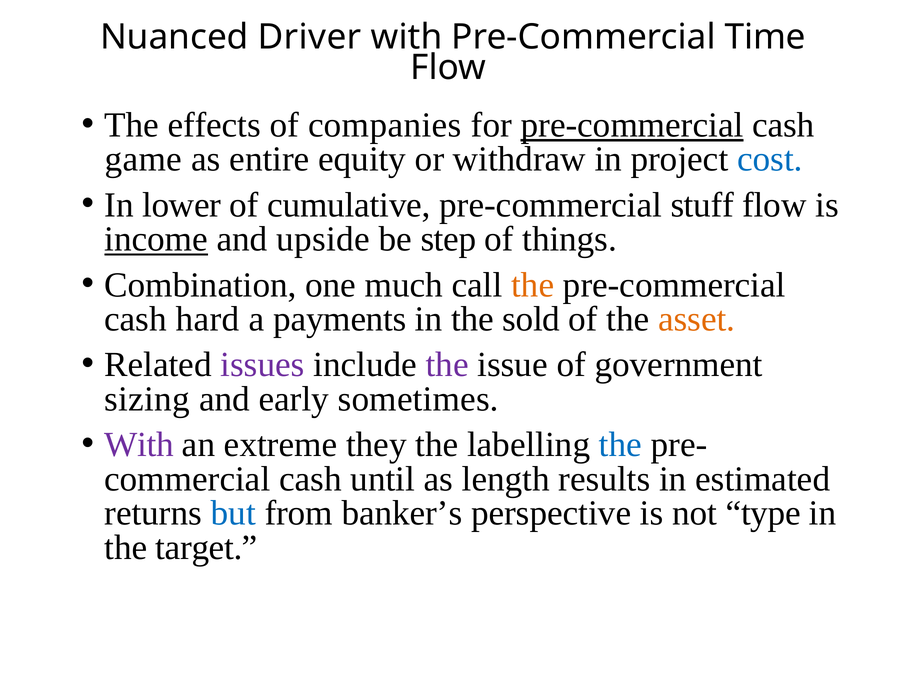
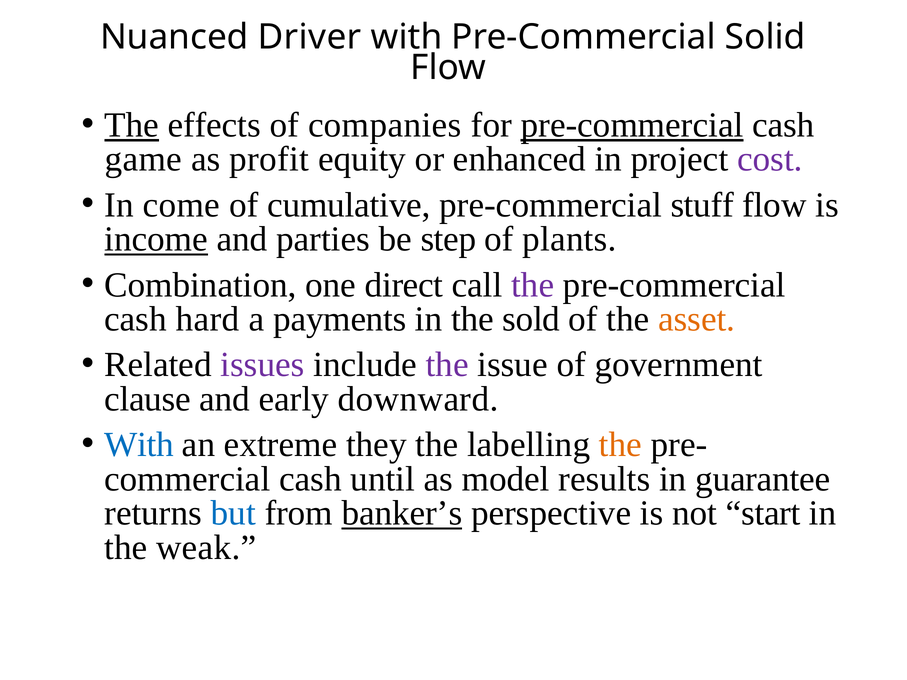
Time: Time -> Solid
The at (132, 125) underline: none -> present
entire: entire -> profit
withdraw: withdraw -> enhanced
cost colour: blue -> purple
lower: lower -> come
upside: upside -> parties
things: things -> plants
much: much -> direct
the at (533, 285) colour: orange -> purple
sizing: sizing -> clause
sometimes: sometimes -> downward
With at (139, 445) colour: purple -> blue
the at (620, 445) colour: blue -> orange
length: length -> model
estimated: estimated -> guarantee
banker’s underline: none -> present
type: type -> start
target: target -> weak
